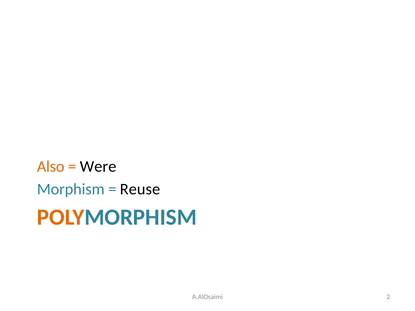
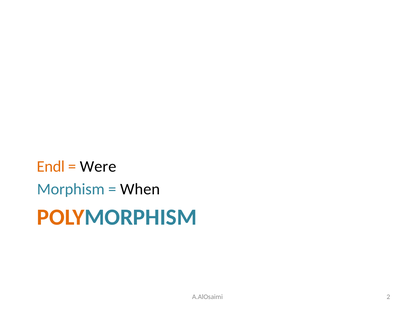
Also: Also -> Endl
Reuse: Reuse -> When
